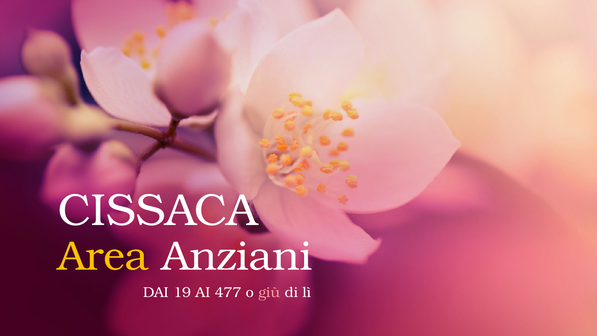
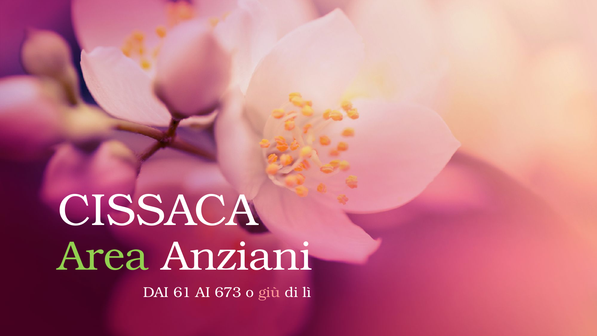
Area colour: yellow -> light green
19: 19 -> 61
477: 477 -> 673
